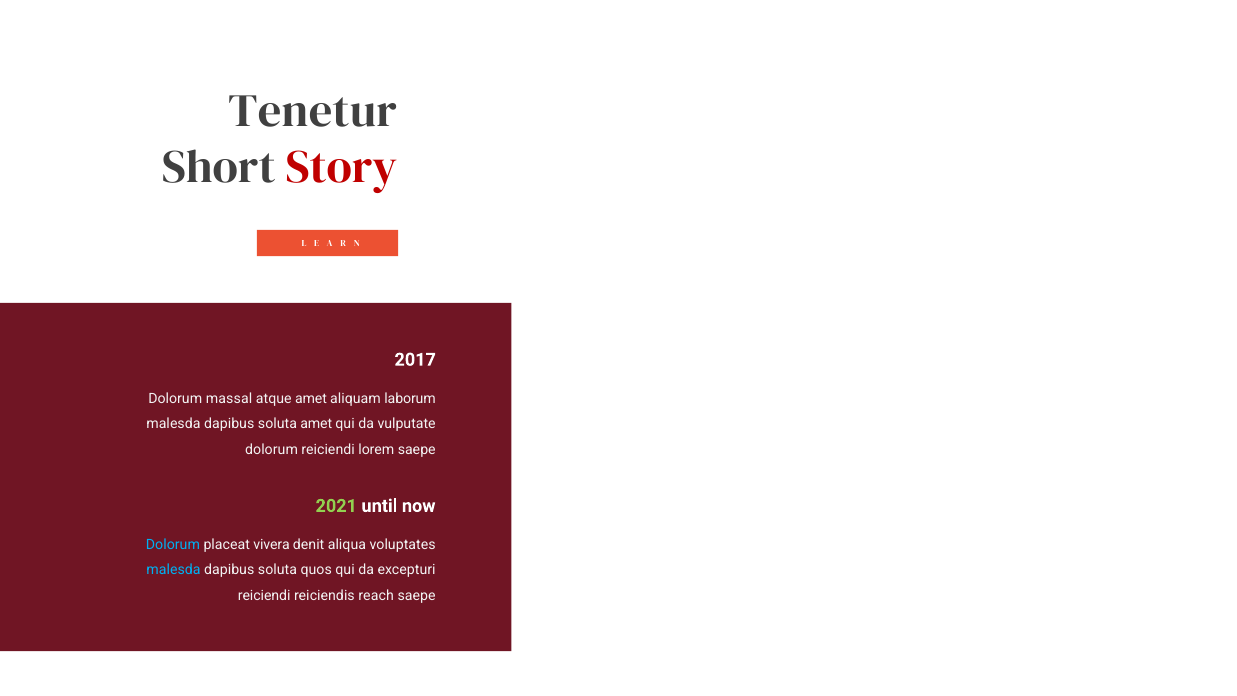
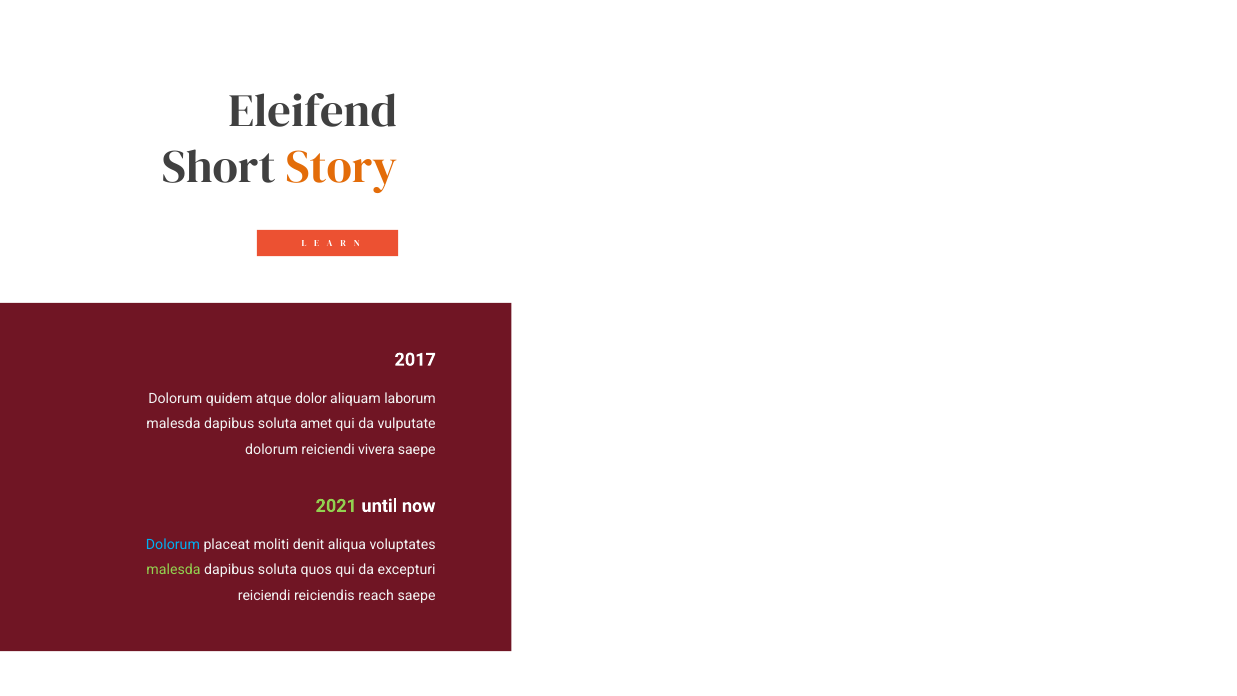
Tenetur: Tenetur -> Eleifend
Story colour: red -> orange
massal: massal -> quidem
atque amet: amet -> dolor
lorem: lorem -> vivera
vivera: vivera -> moliti
malesda at (173, 570) colour: light blue -> light green
